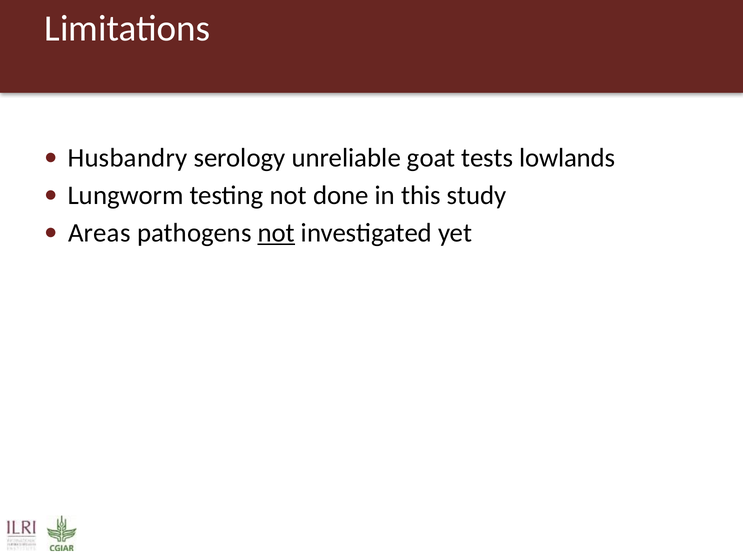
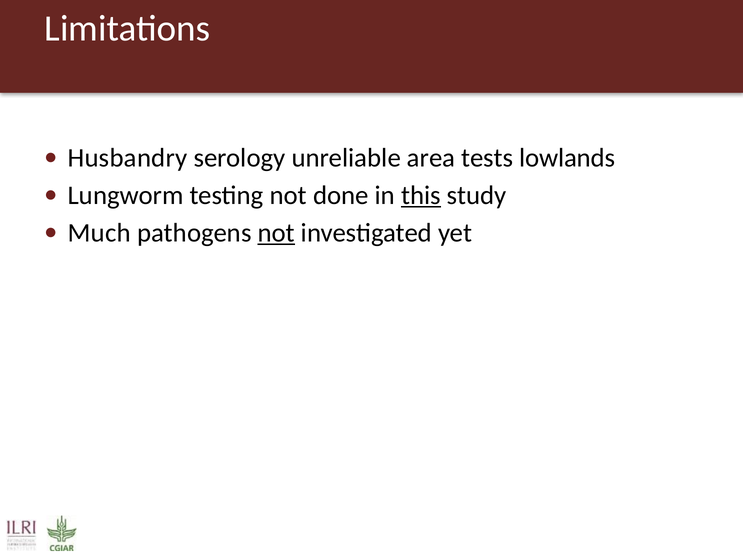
goat: goat -> area
this underline: none -> present
Areas: Areas -> Much
